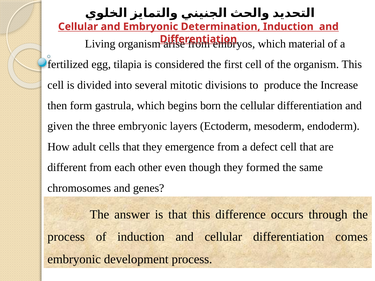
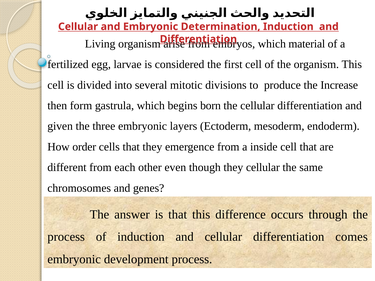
tilapia: tilapia -> larvae
adult: adult -> order
defect: defect -> inside
they formed: formed -> cellular
